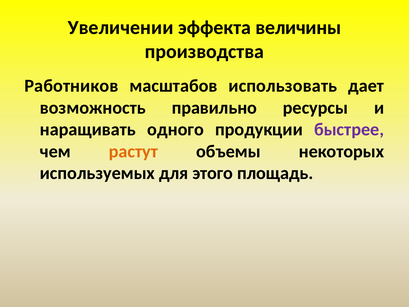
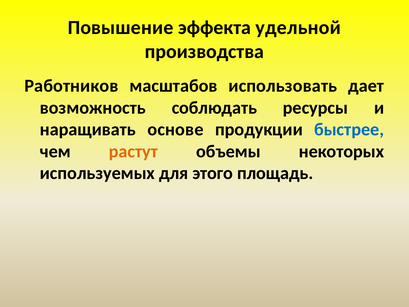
Увеличении: Увеличении -> Повышение
величины: величины -> удельной
правильно: правильно -> соблюдать
одного: одного -> основе
быстрее colour: purple -> blue
